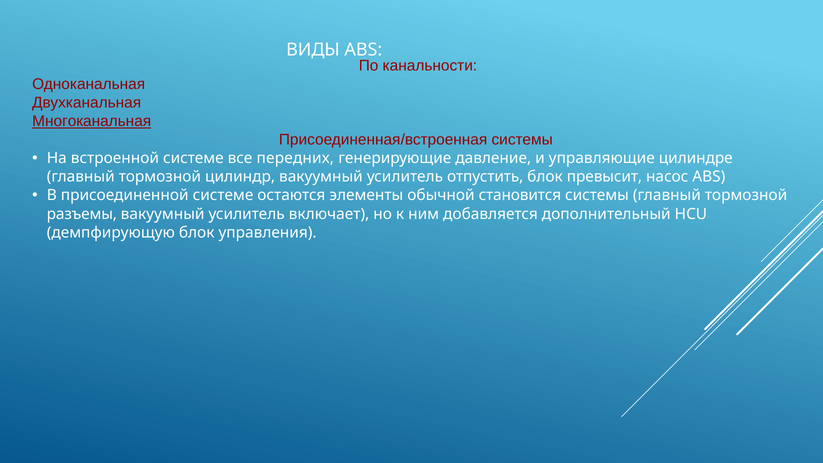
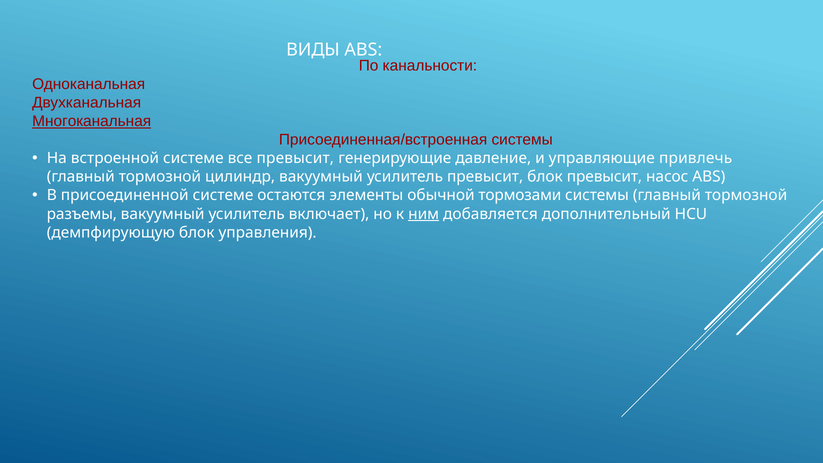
все передних: передних -> превысит
цилиндре: цилиндре -> привлечь
усилитель отпустить: отпустить -> превысит
становится: становится -> тормозами
ним underline: none -> present
